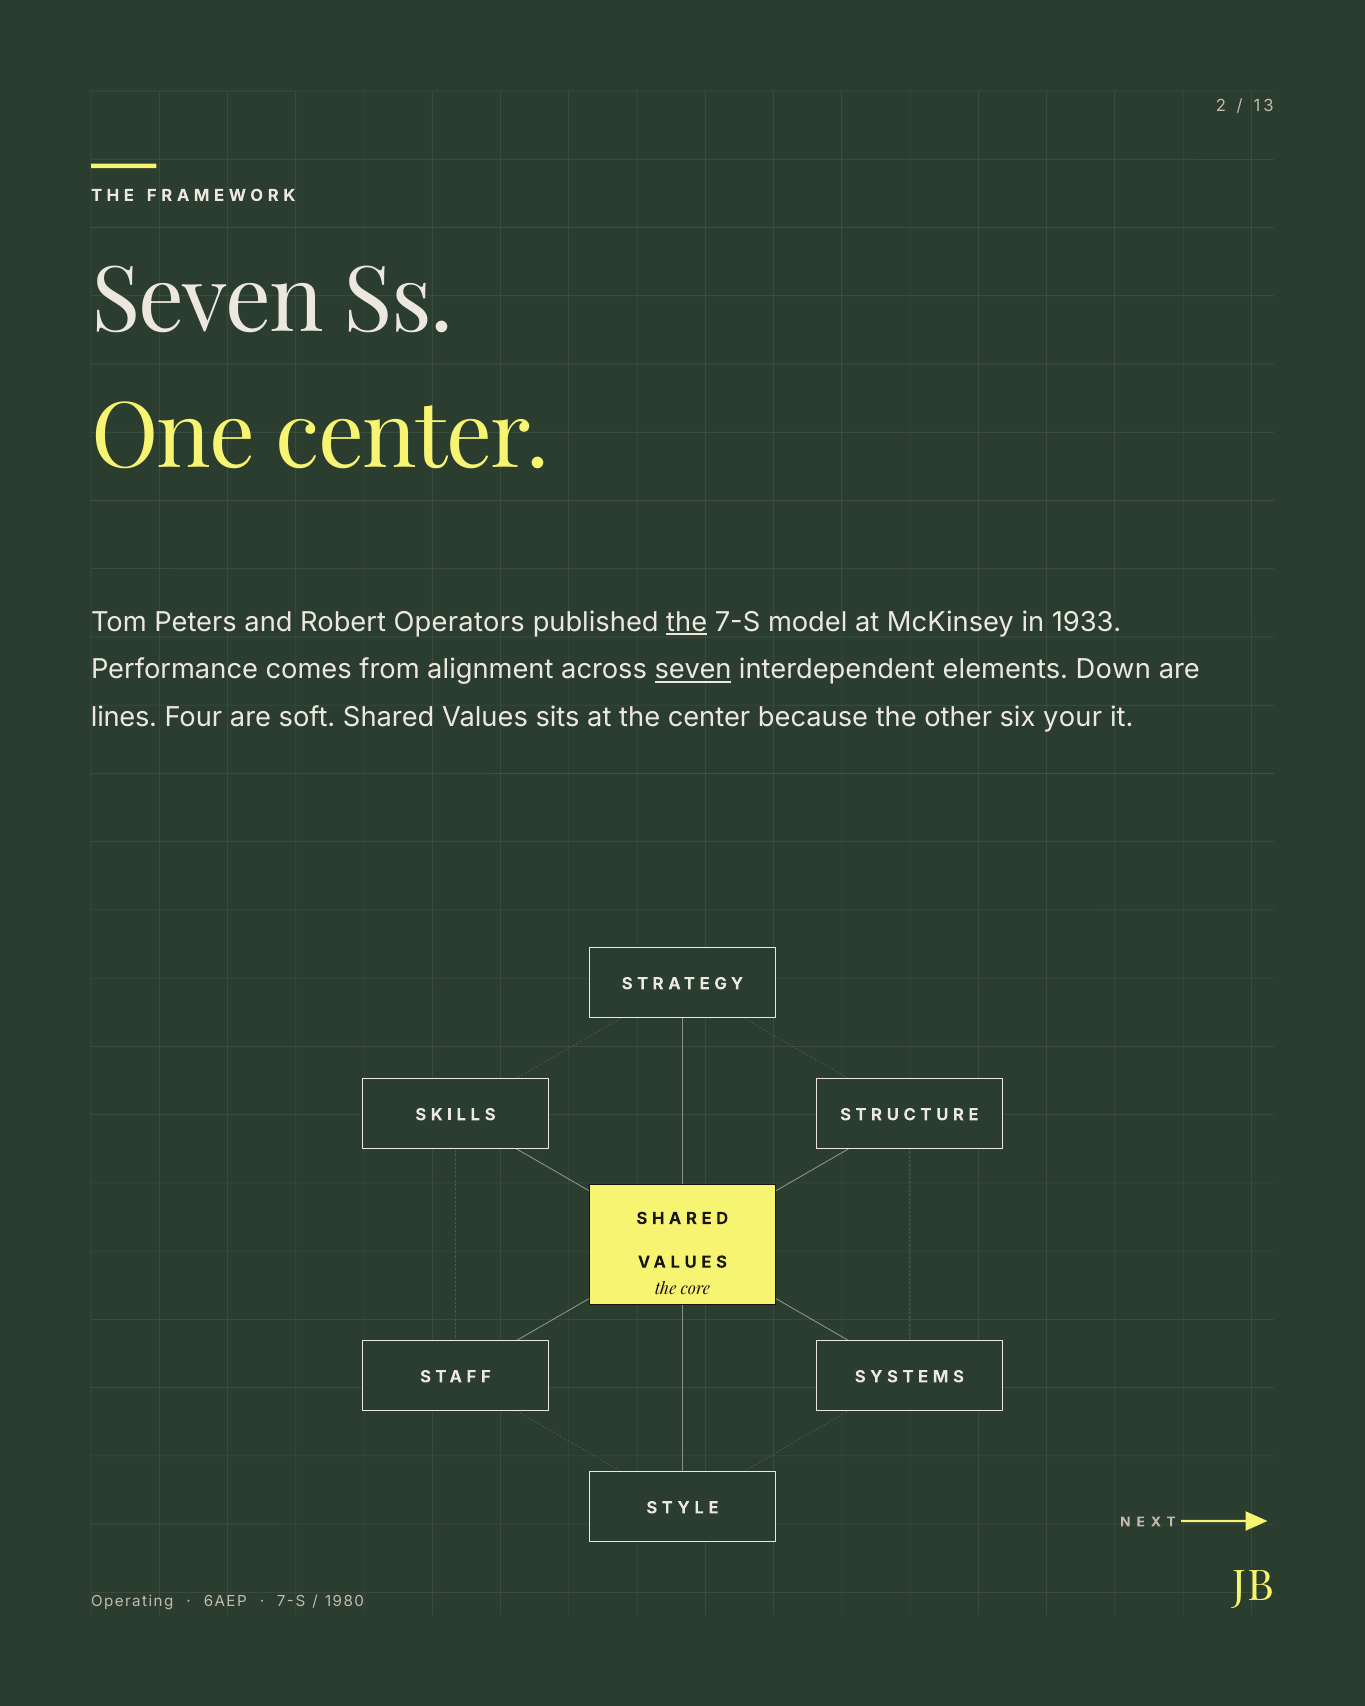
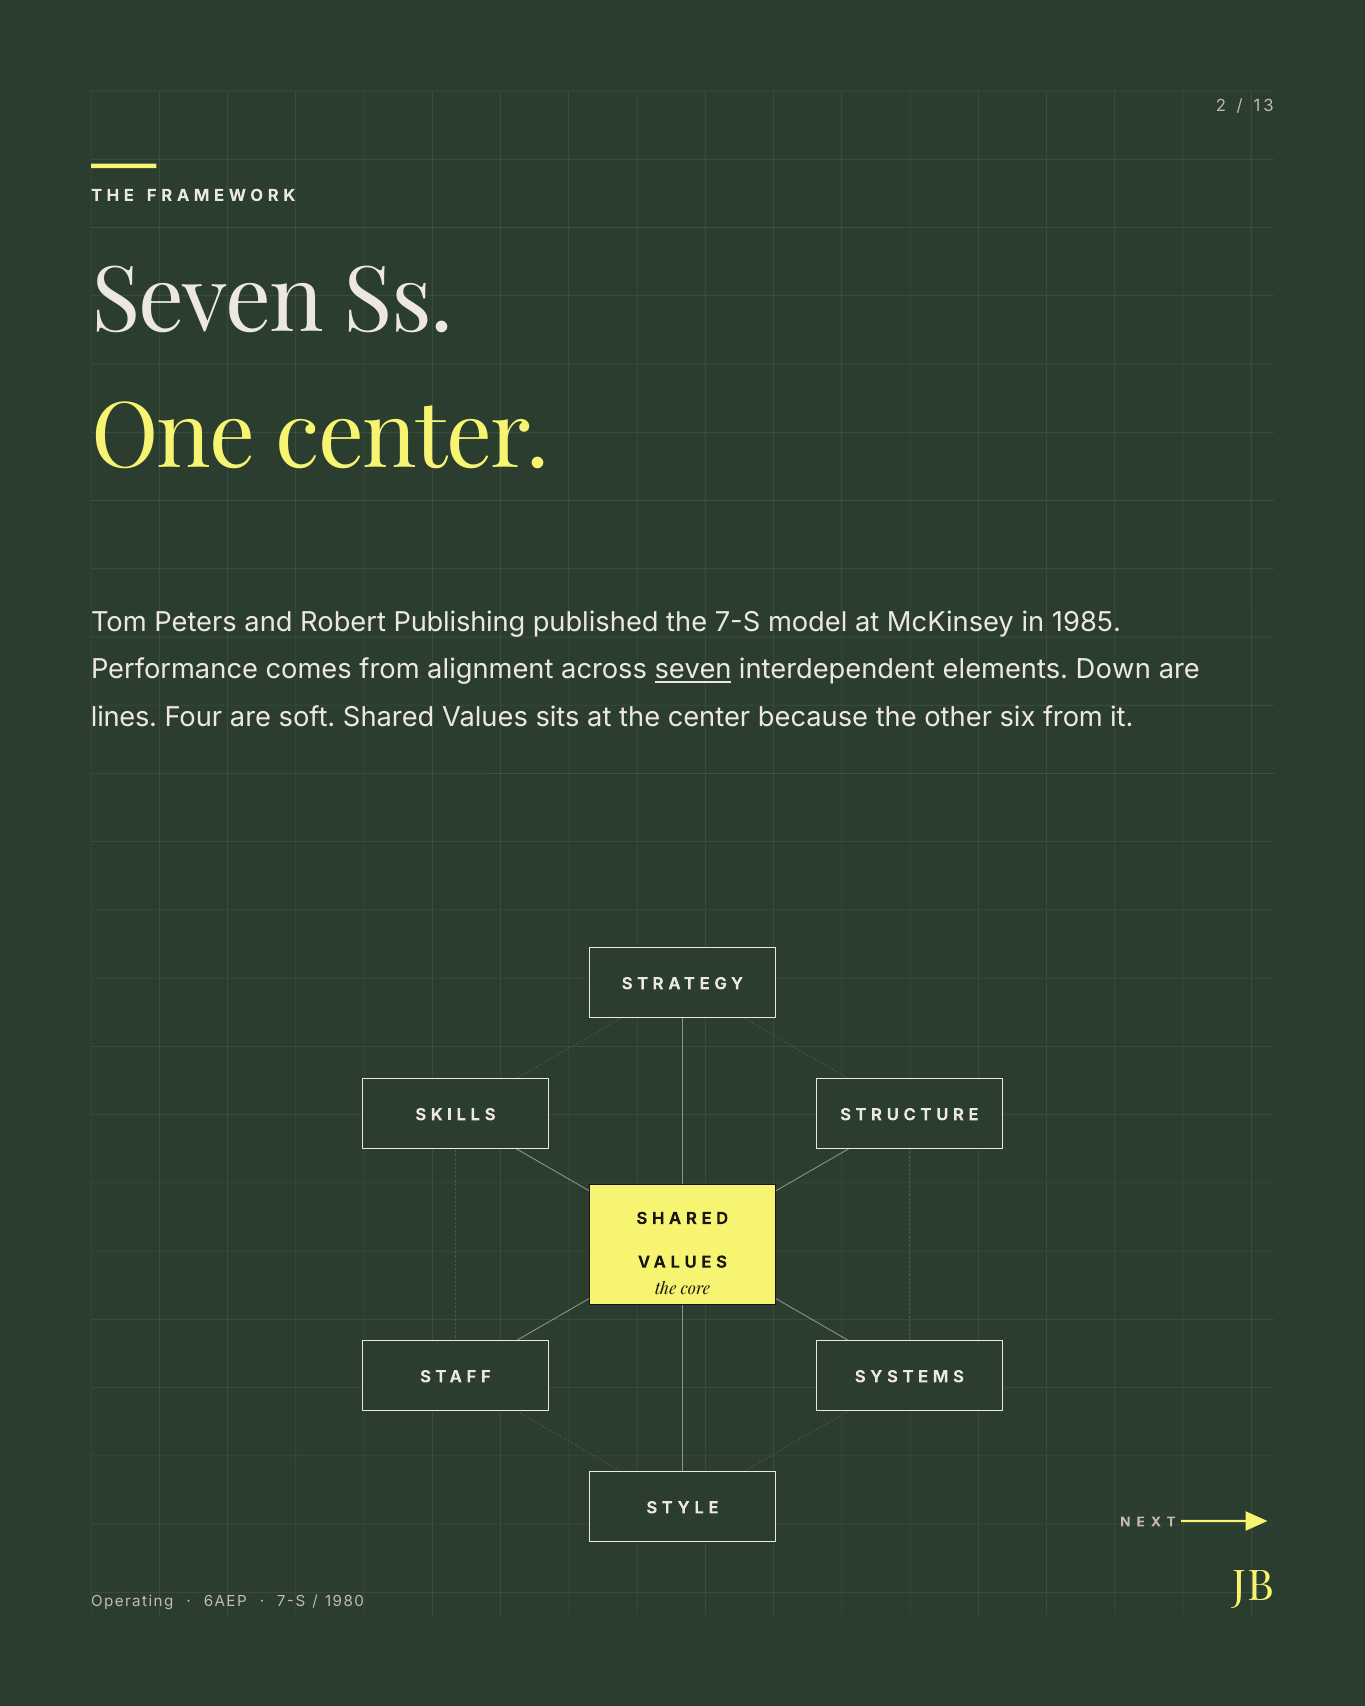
Operators: Operators -> Publishing
the at (687, 623) underline: present -> none
1933: 1933 -> 1985
six your: your -> from
